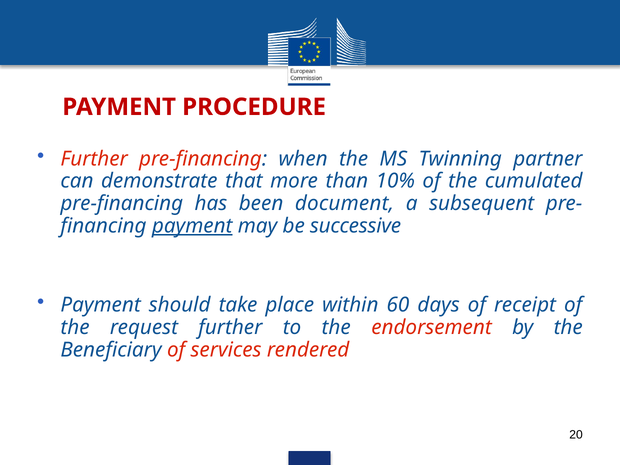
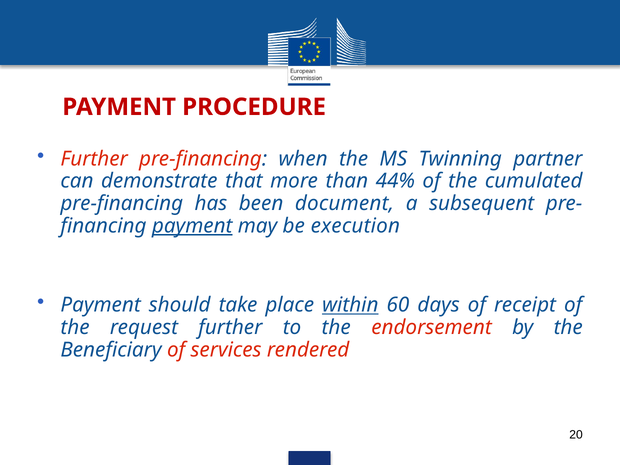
10%: 10% -> 44%
successive: successive -> execution
within underline: none -> present
